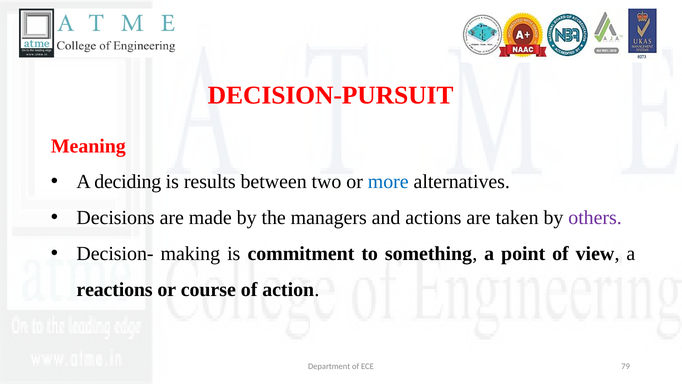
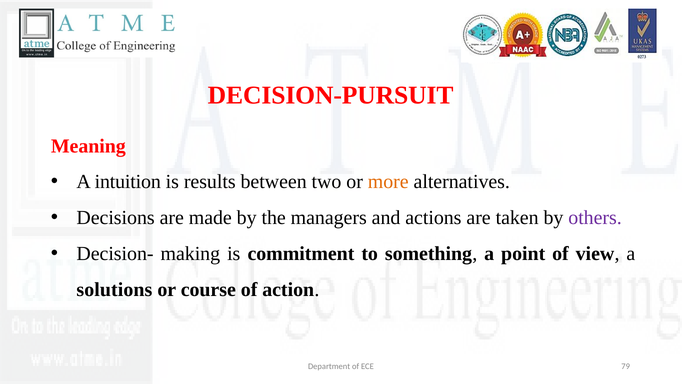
deciding: deciding -> intuition
more colour: blue -> orange
reactions: reactions -> solutions
